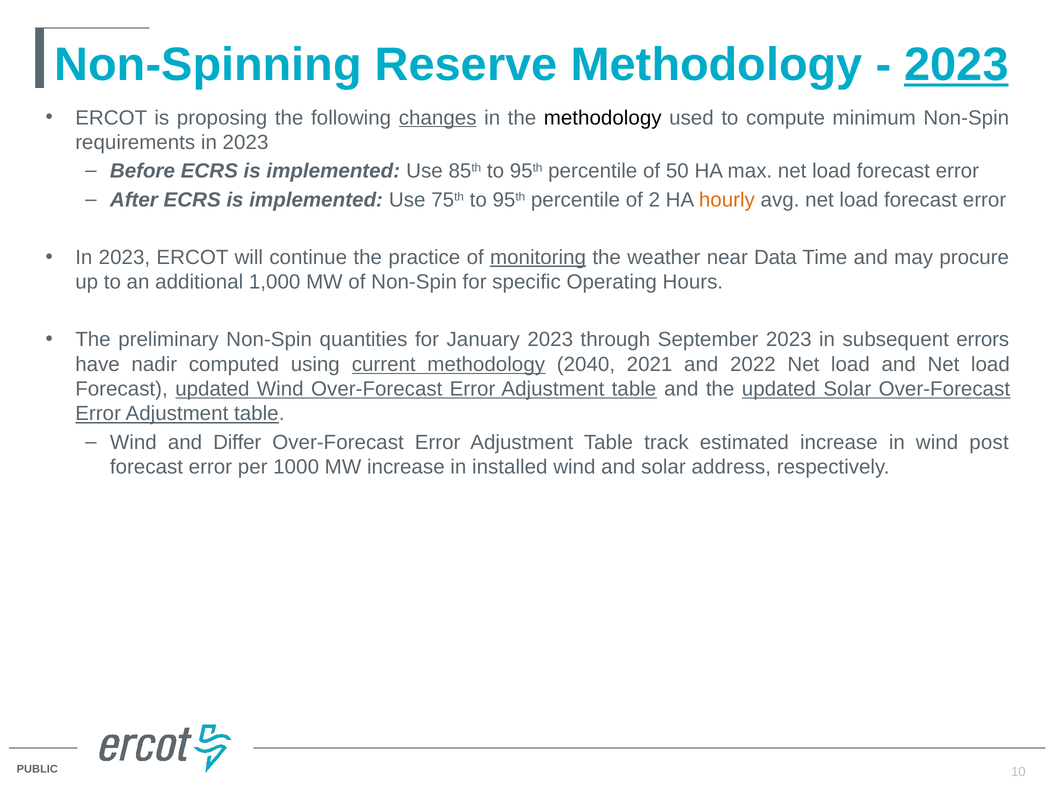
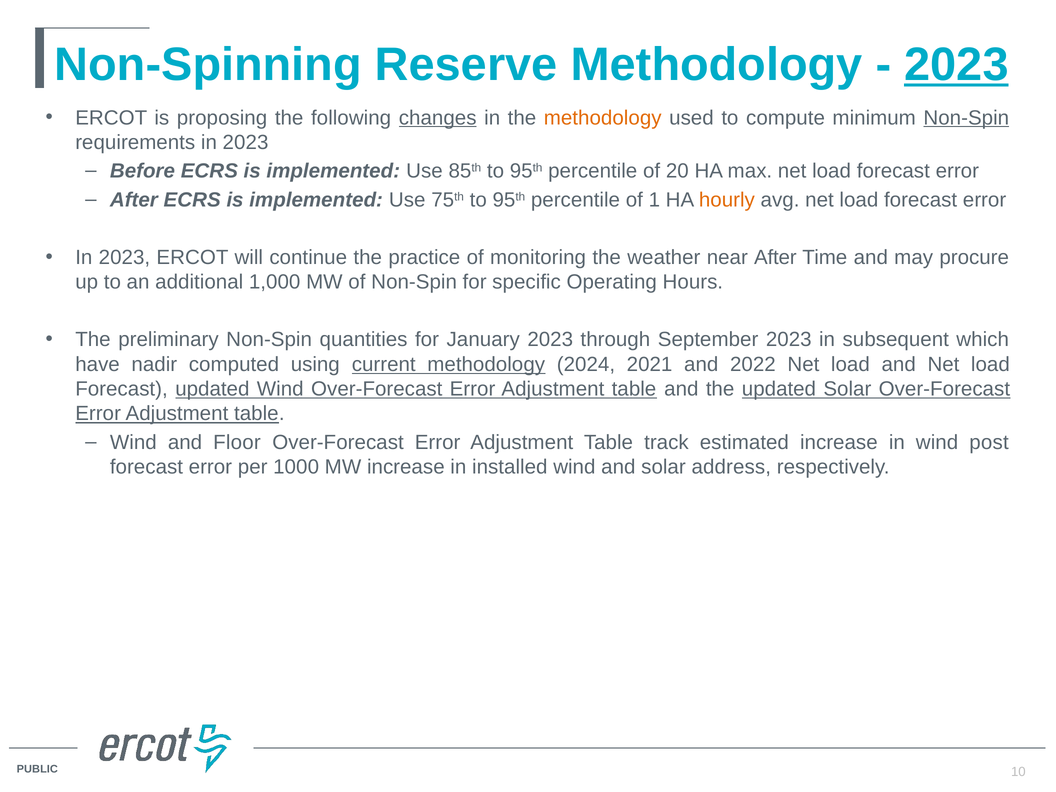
methodology at (603, 118) colour: black -> orange
Non-Spin at (966, 118) underline: none -> present
50: 50 -> 20
2: 2 -> 1
monitoring underline: present -> none
near Data: Data -> After
errors: errors -> which
2040: 2040 -> 2024
Differ: Differ -> Floor
